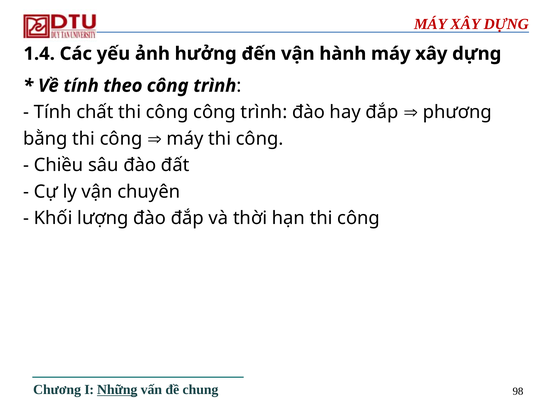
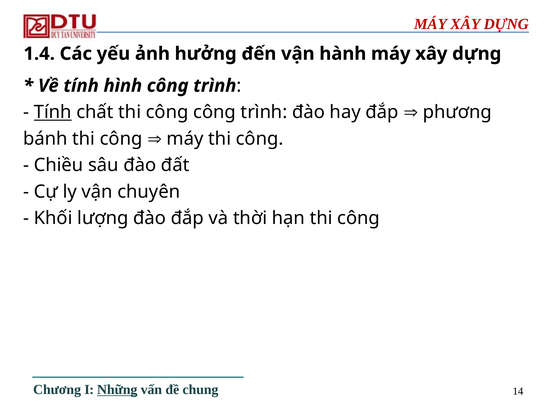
theo: theo -> hình
Tính at (53, 112) underline: none -> present
bằng: bằng -> bánh
98: 98 -> 14
